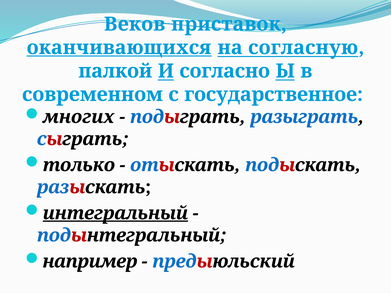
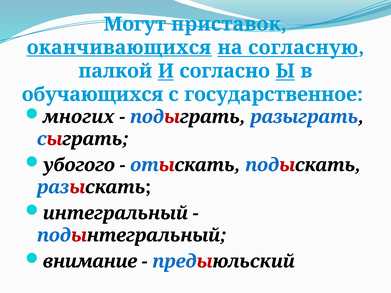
Веков: Веков -> Могут
современном: современном -> обучающихся
только: только -> убогого
интегральный underline: present -> none
например: например -> внимание
